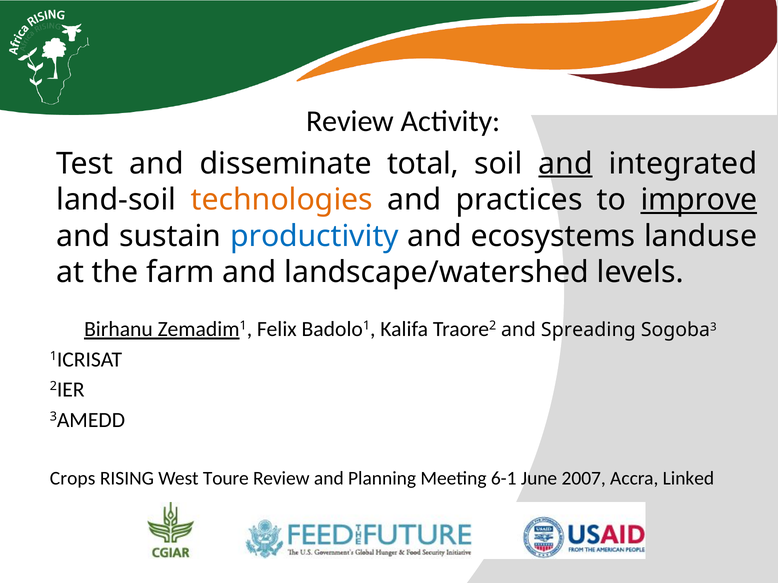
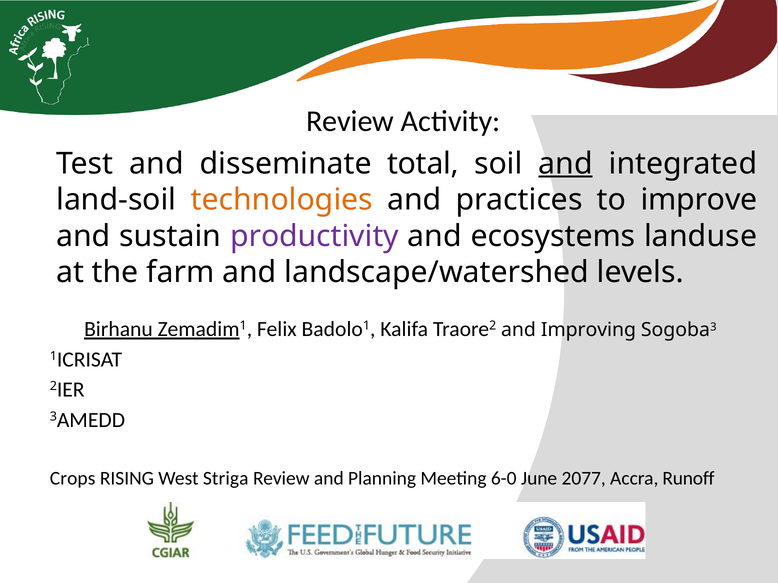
improve underline: present -> none
productivity colour: blue -> purple
Spreading: Spreading -> Improving
Toure: Toure -> Striga
6-1: 6-1 -> 6-0
2007: 2007 -> 2077
Linked: Linked -> Runoff
